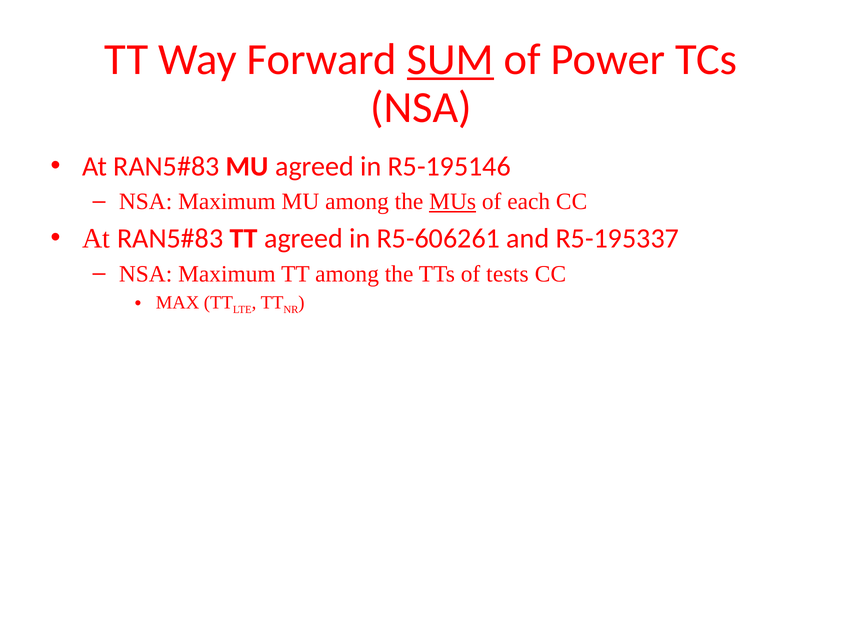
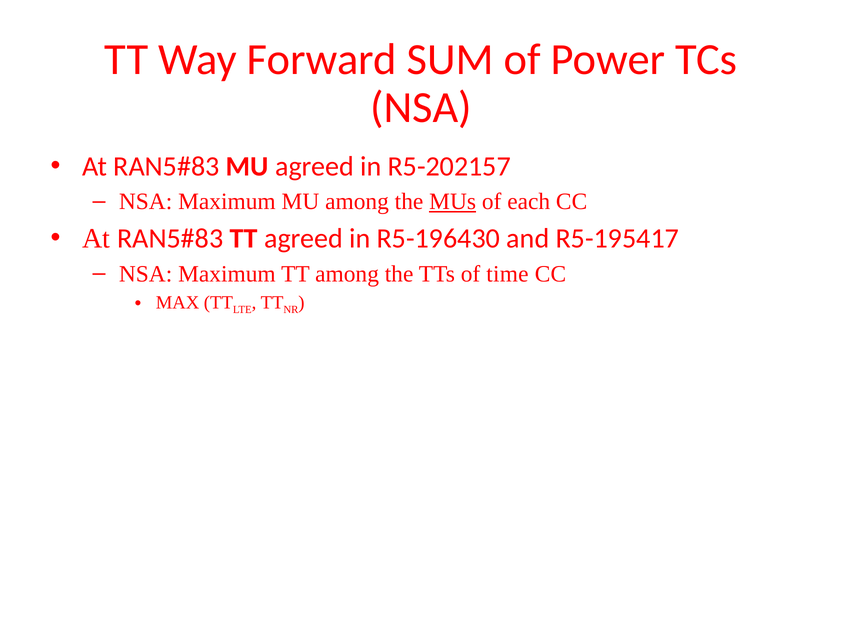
SUM underline: present -> none
R5-195146: R5-195146 -> R5-202157
R5-606261: R5-606261 -> R5-196430
R5-195337: R5-195337 -> R5-195417
tests: tests -> time
